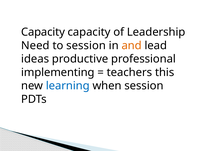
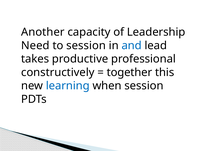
Capacity at (43, 32): Capacity -> Another
and colour: orange -> blue
ideas: ideas -> takes
implementing: implementing -> constructively
teachers: teachers -> together
